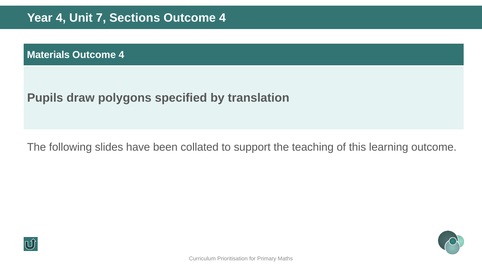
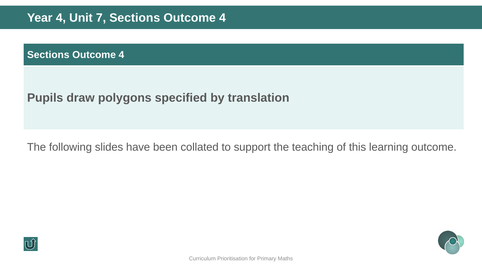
Materials at (48, 55): Materials -> Sections
